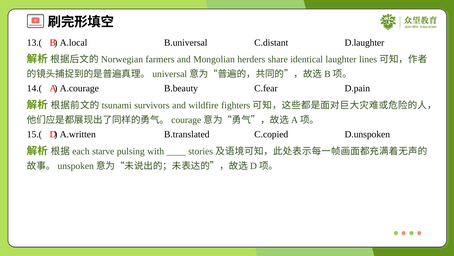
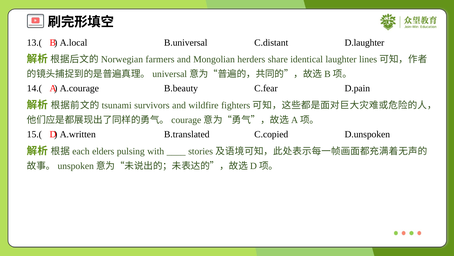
starve: starve -> elders
